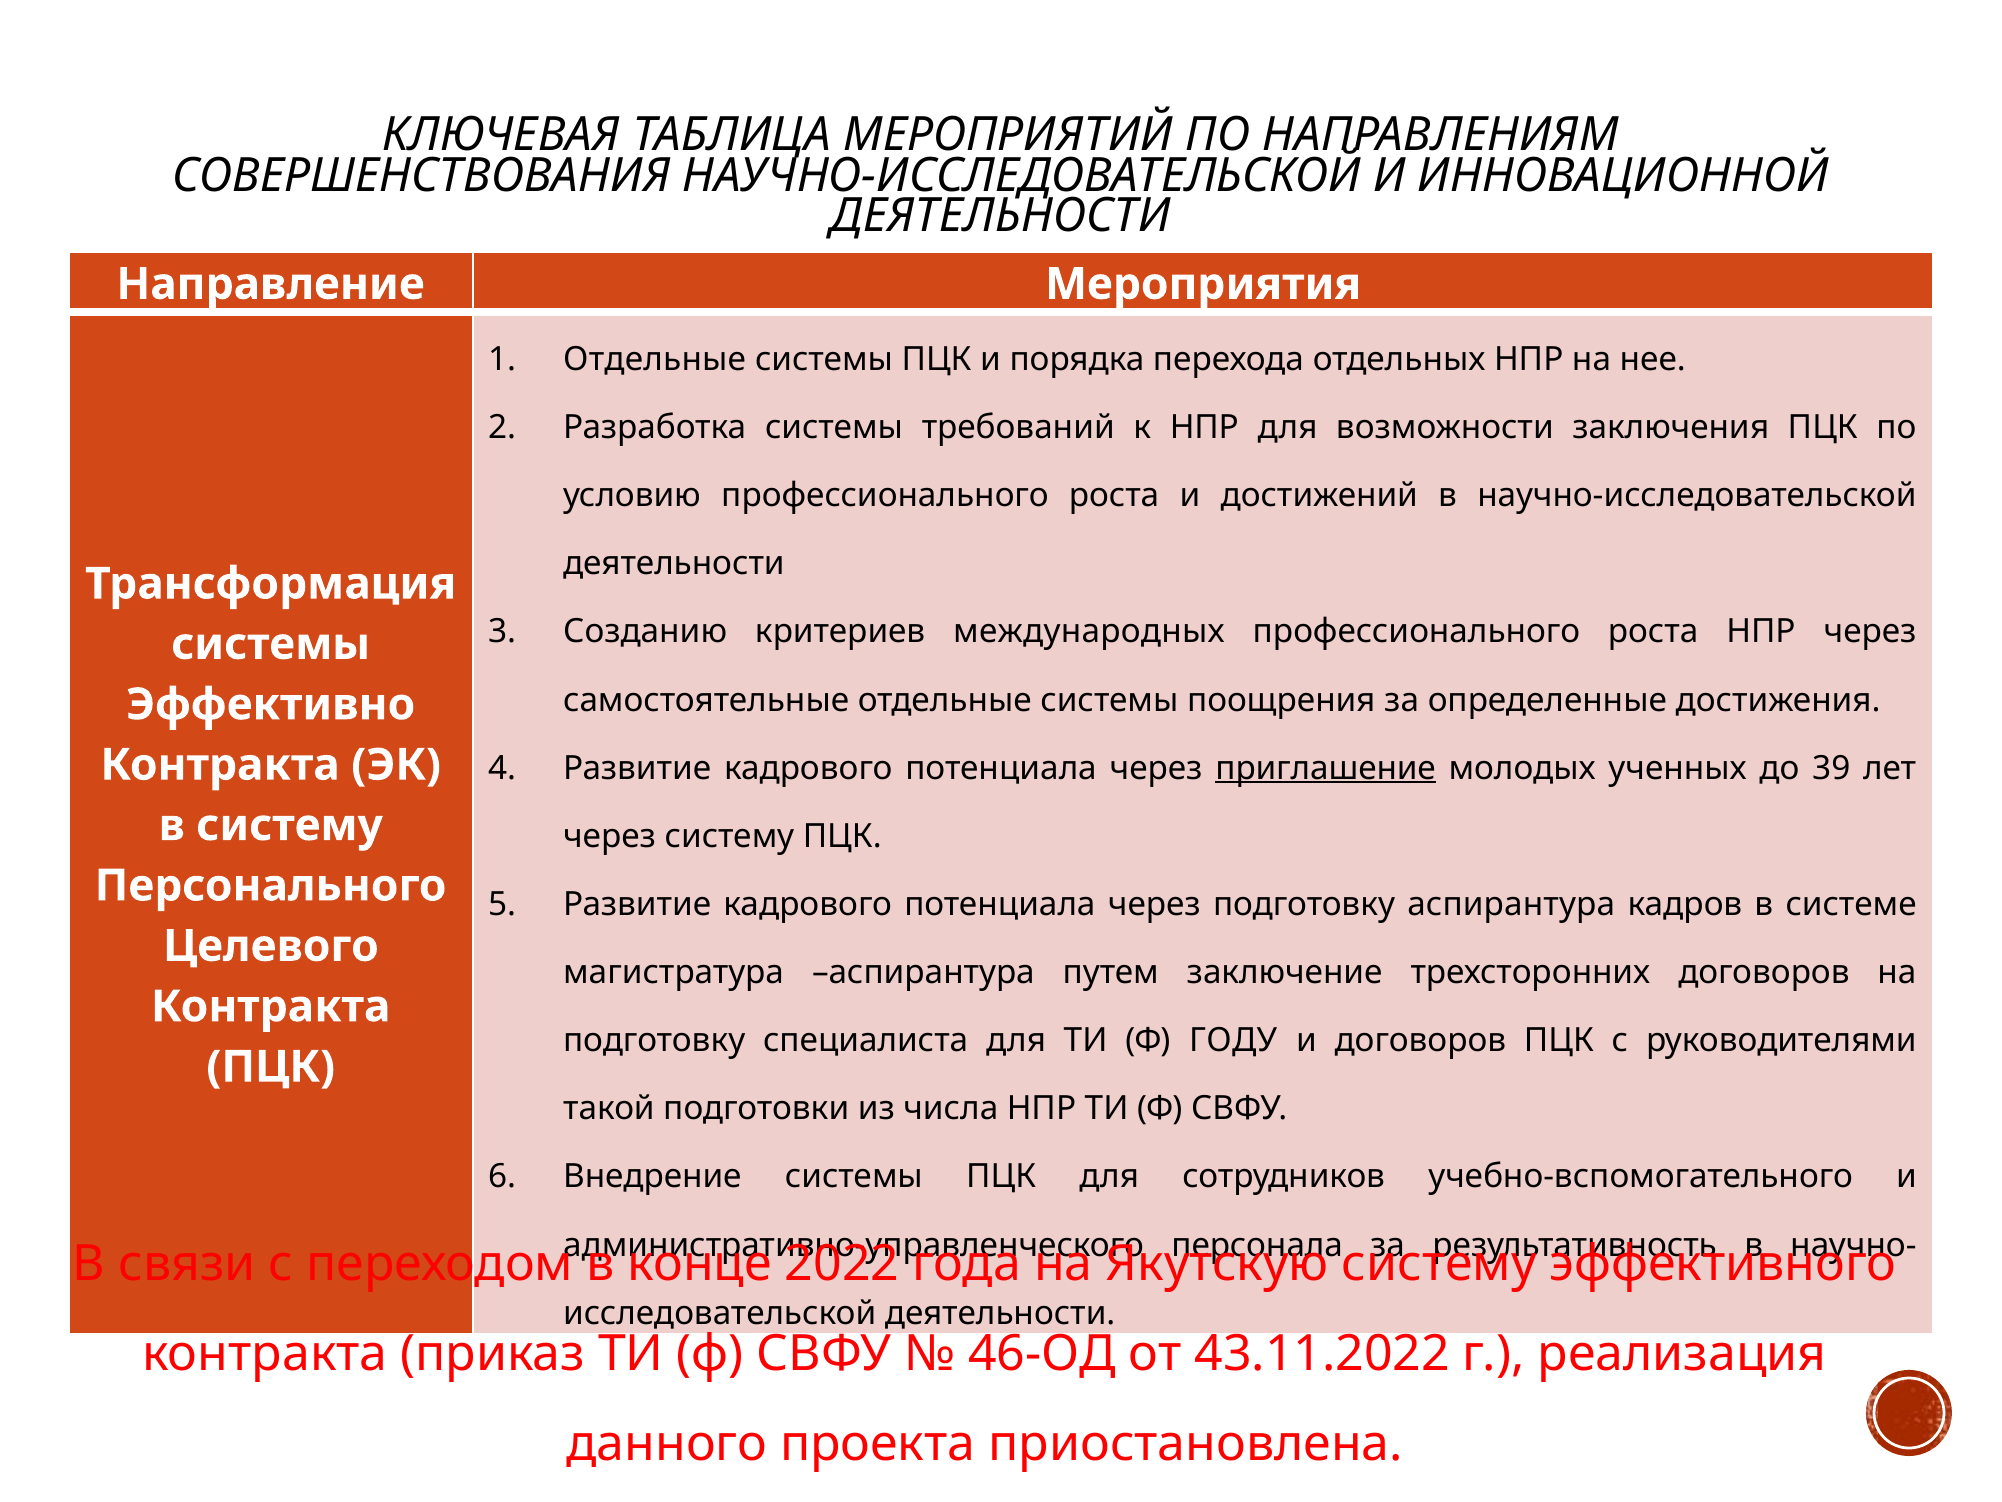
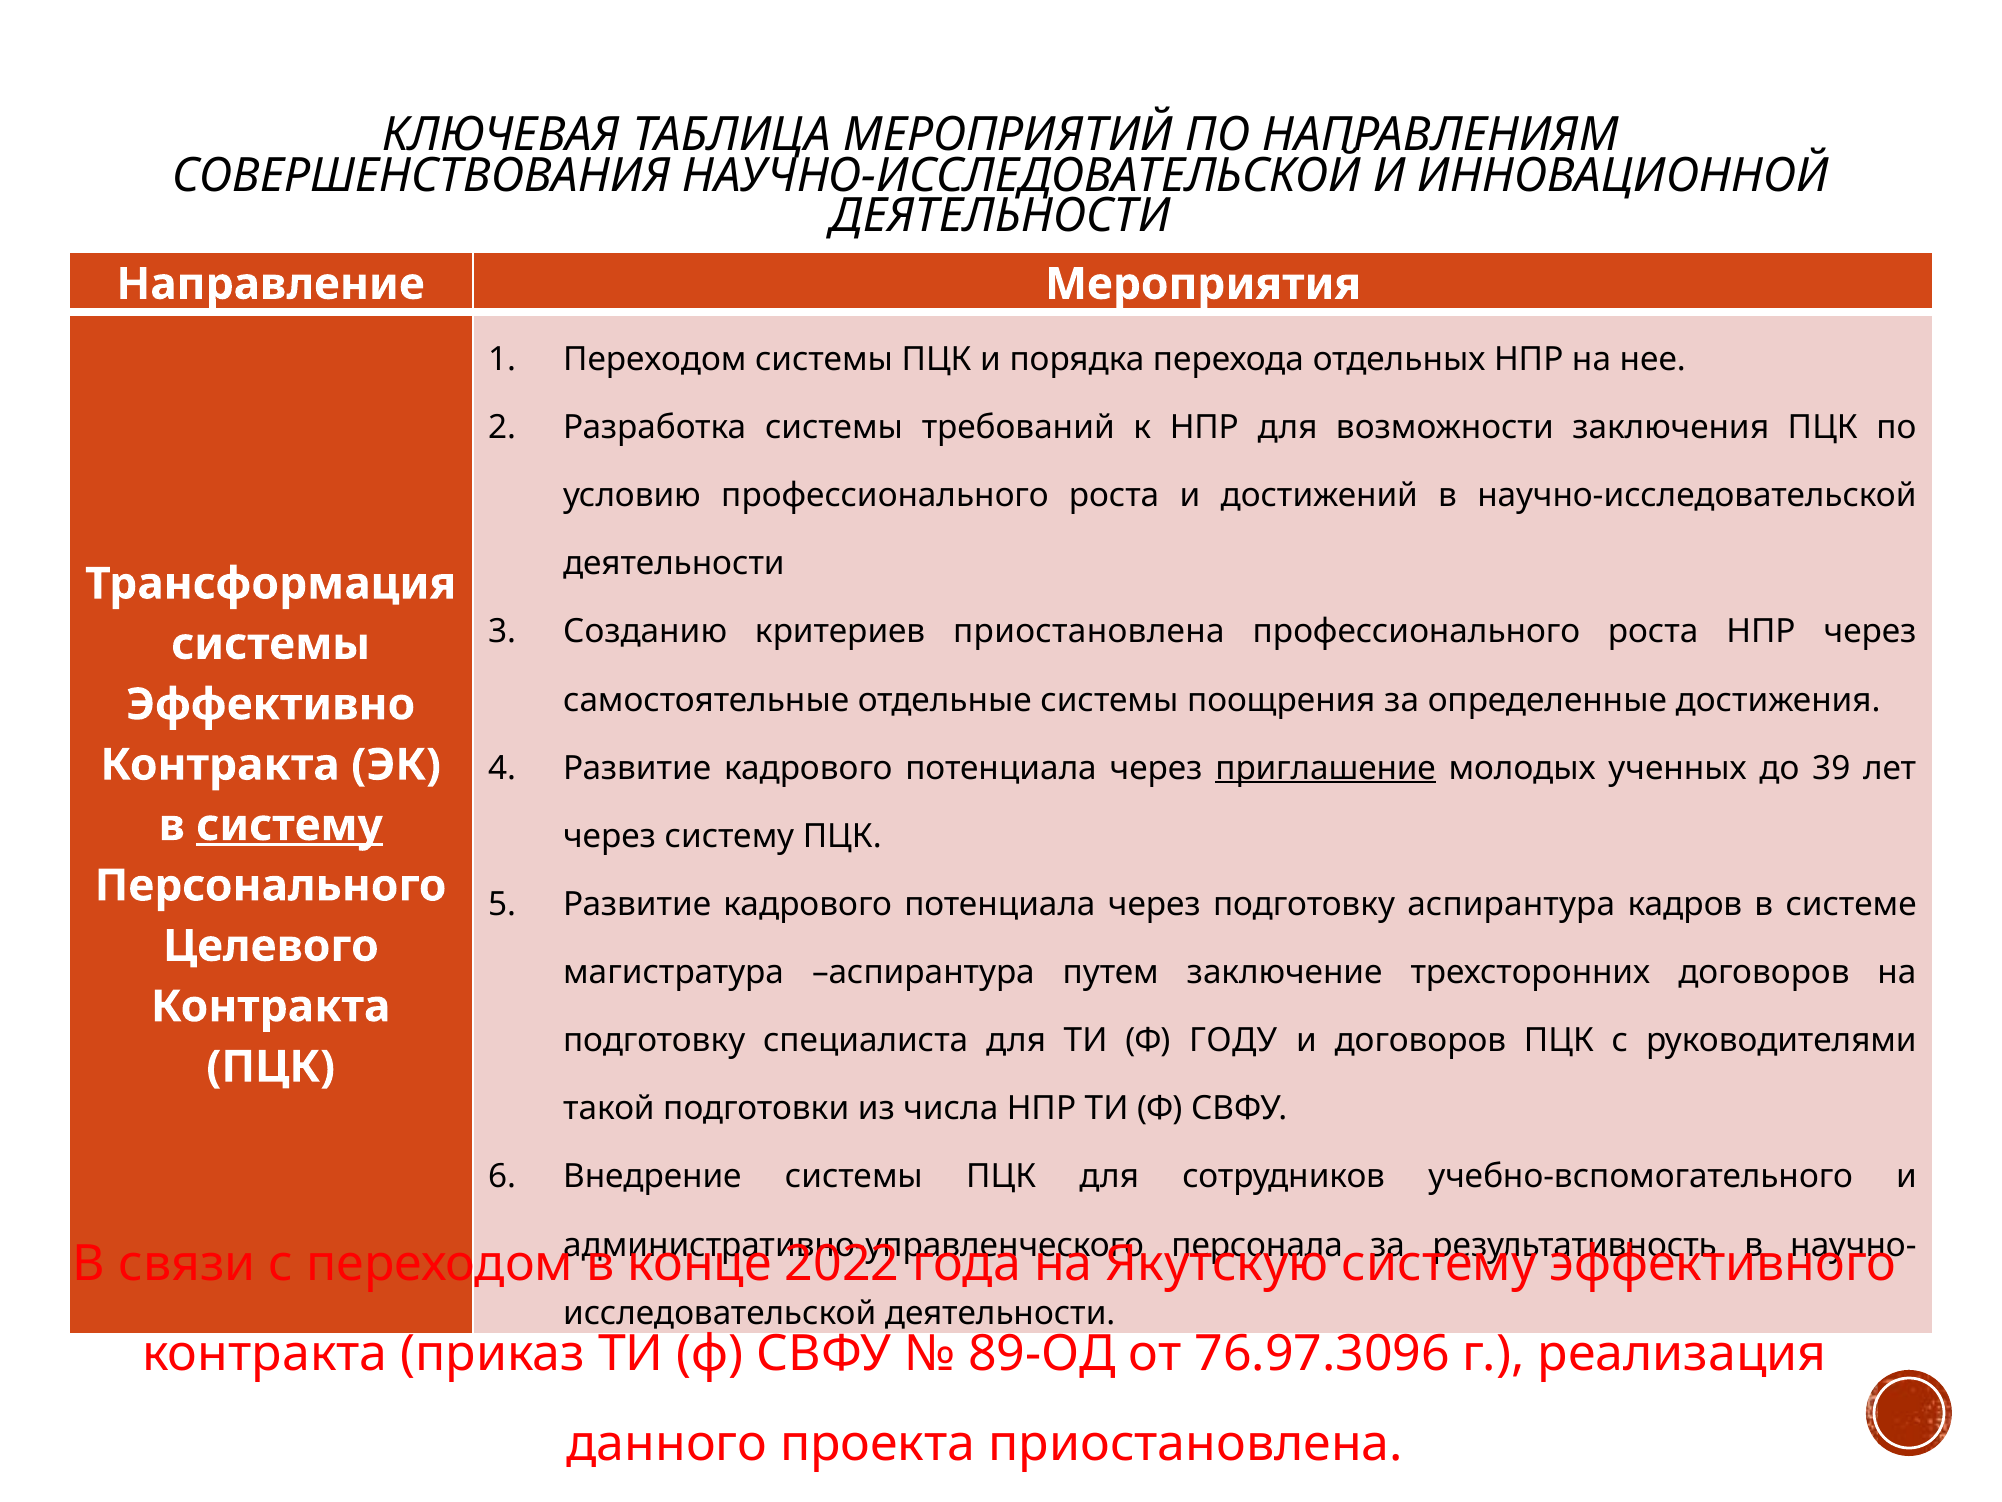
Отдельные at (655, 359): Отдельные -> Переходом
критериев международных: международных -> приостановлена
систему at (290, 825) underline: none -> present
46-ОД: 46-ОД -> 89-ОД
43.11.2022: 43.11.2022 -> 76.97.3096
